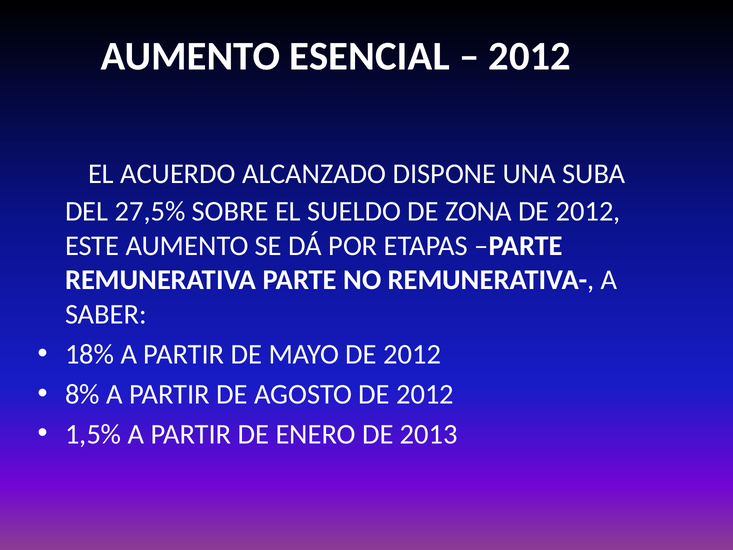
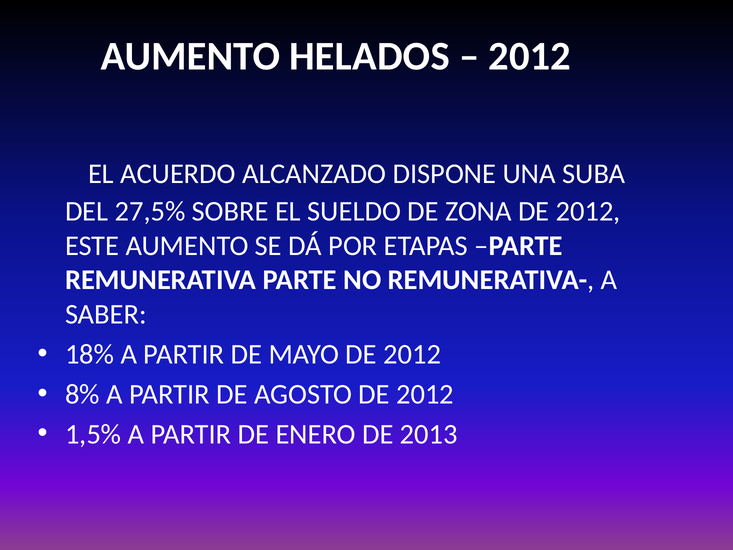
ESENCIAL: ESENCIAL -> HELADOS
